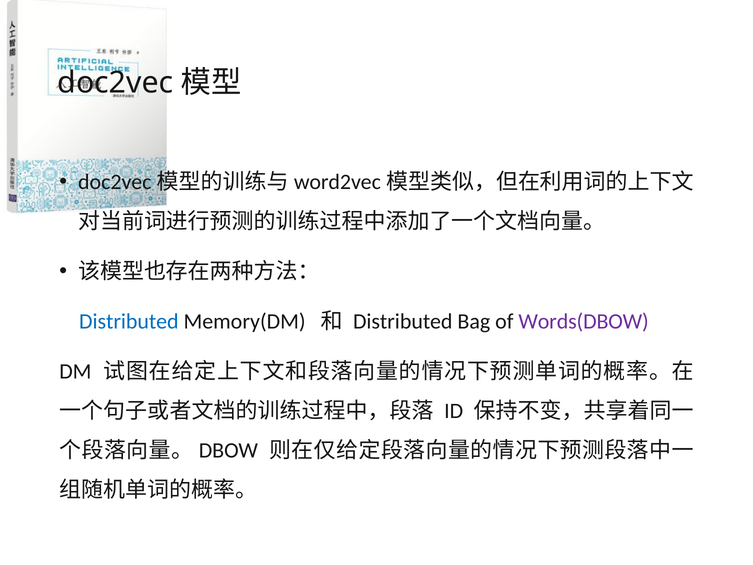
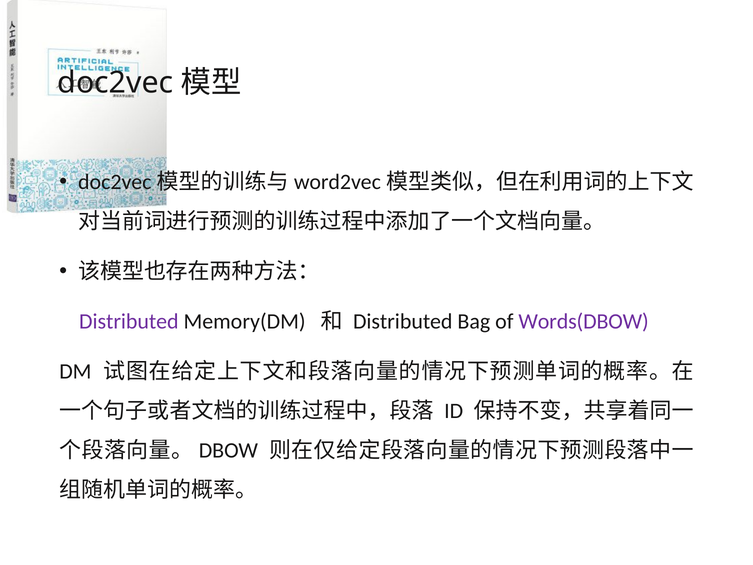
Distributed at (129, 321) colour: blue -> purple
